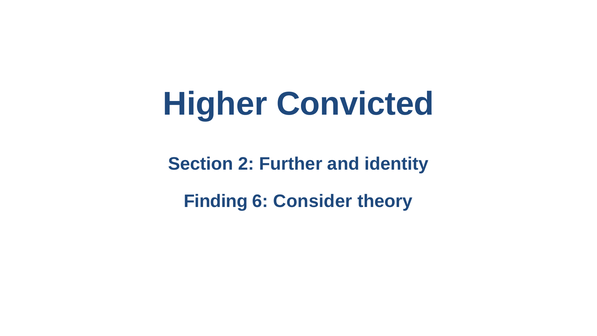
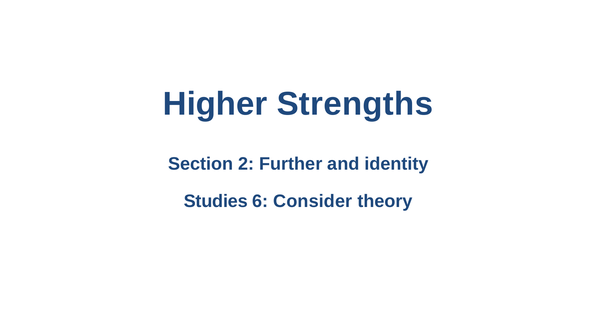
Convicted: Convicted -> Strengths
Finding: Finding -> Studies
